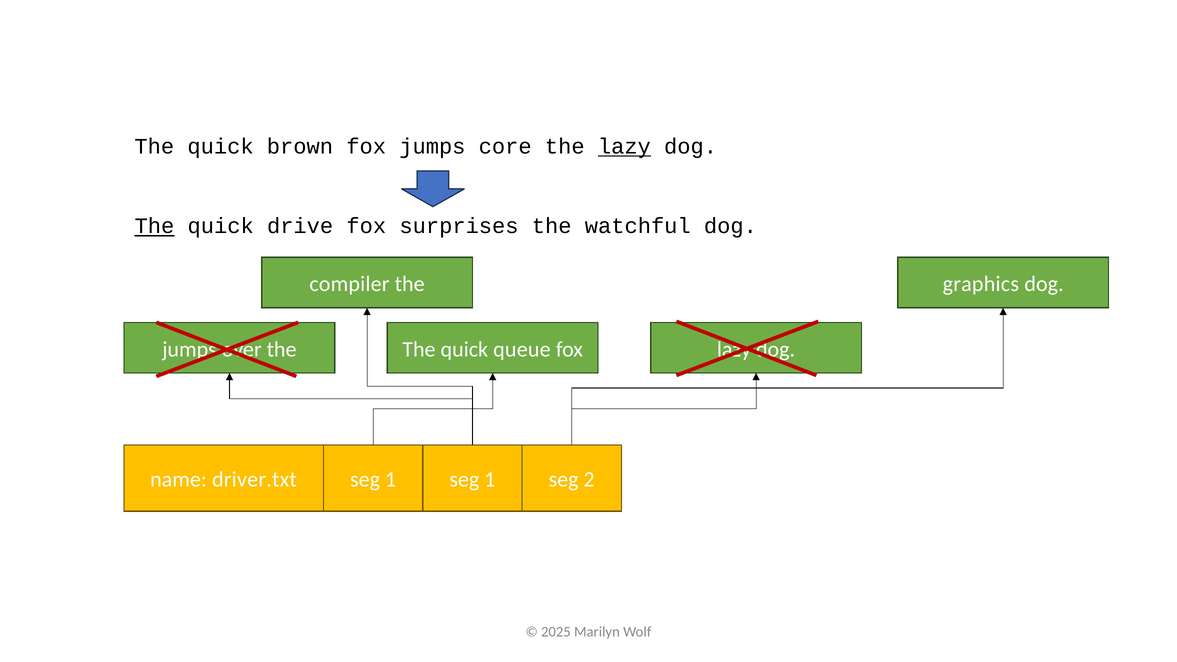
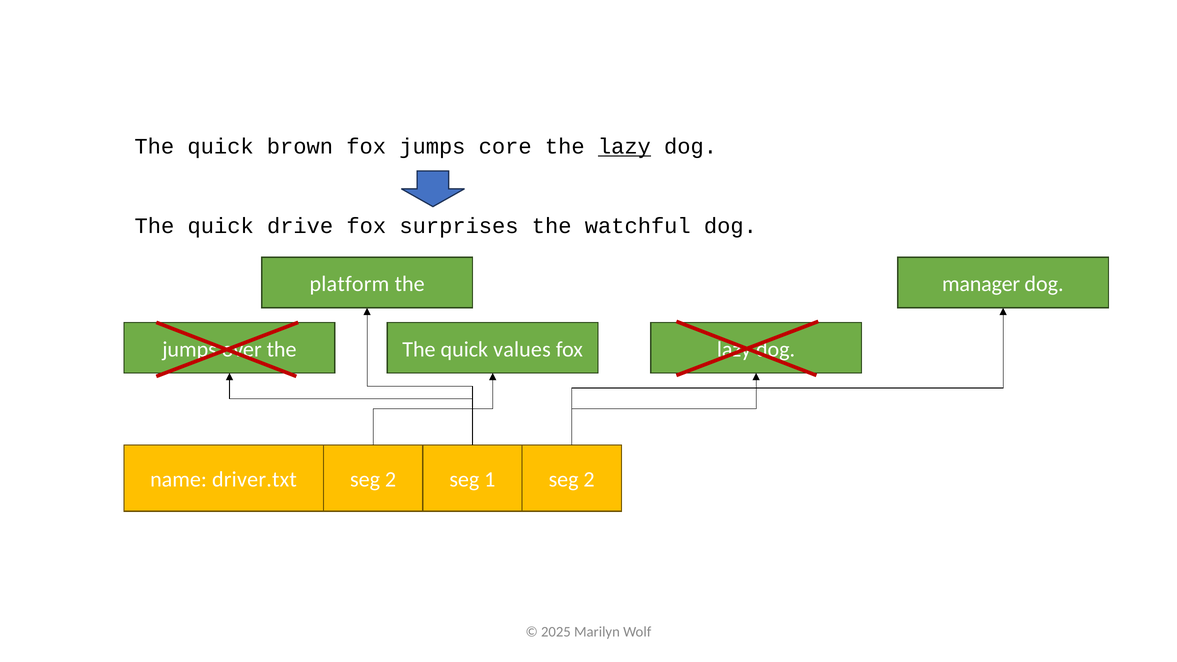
The at (154, 226) underline: present -> none
compiler: compiler -> platform
graphics: graphics -> manager
queue: queue -> values
1 at (390, 480): 1 -> 2
